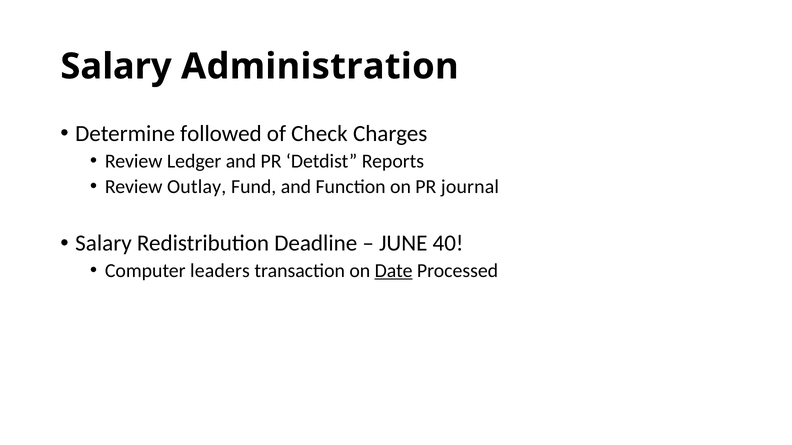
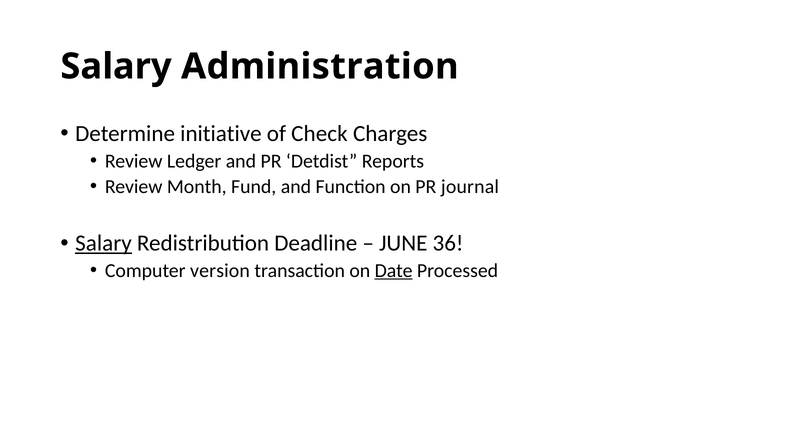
followed: followed -> initiative
Outlay: Outlay -> Month
Salary at (104, 244) underline: none -> present
40: 40 -> 36
leaders: leaders -> version
